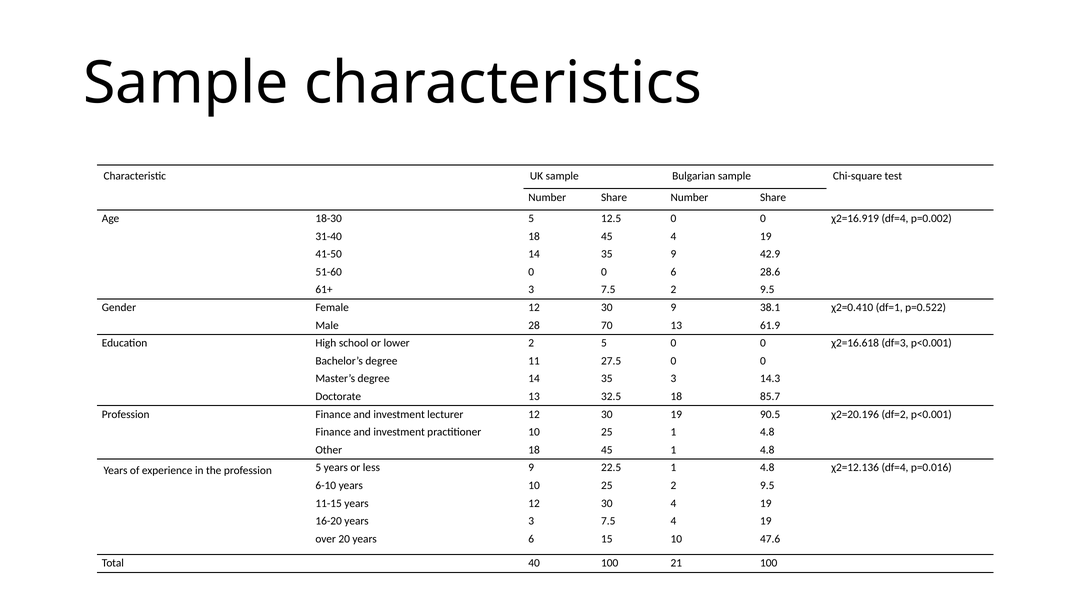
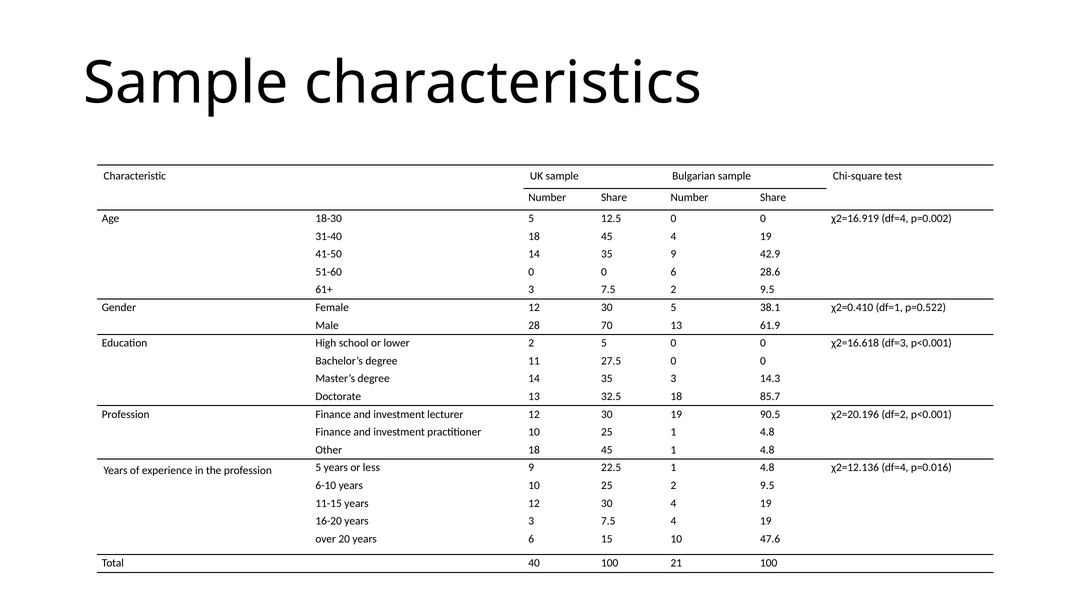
30 9: 9 -> 5
